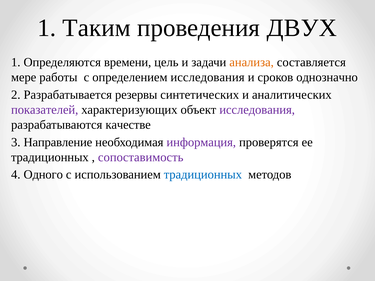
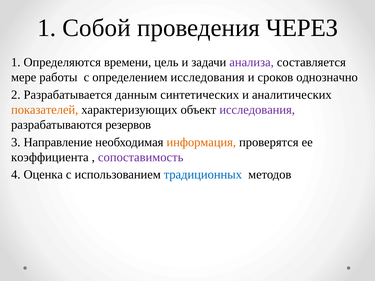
Таким: Таким -> Собой
ДВУХ: ДВУХ -> ЧЕРЕЗ
анализа colour: orange -> purple
резервы: резервы -> данным
показателей colour: purple -> orange
качестве: качестве -> резервов
информация colour: purple -> orange
традиционных at (50, 157): традиционных -> коэффициента
Одного: Одного -> Оценка
